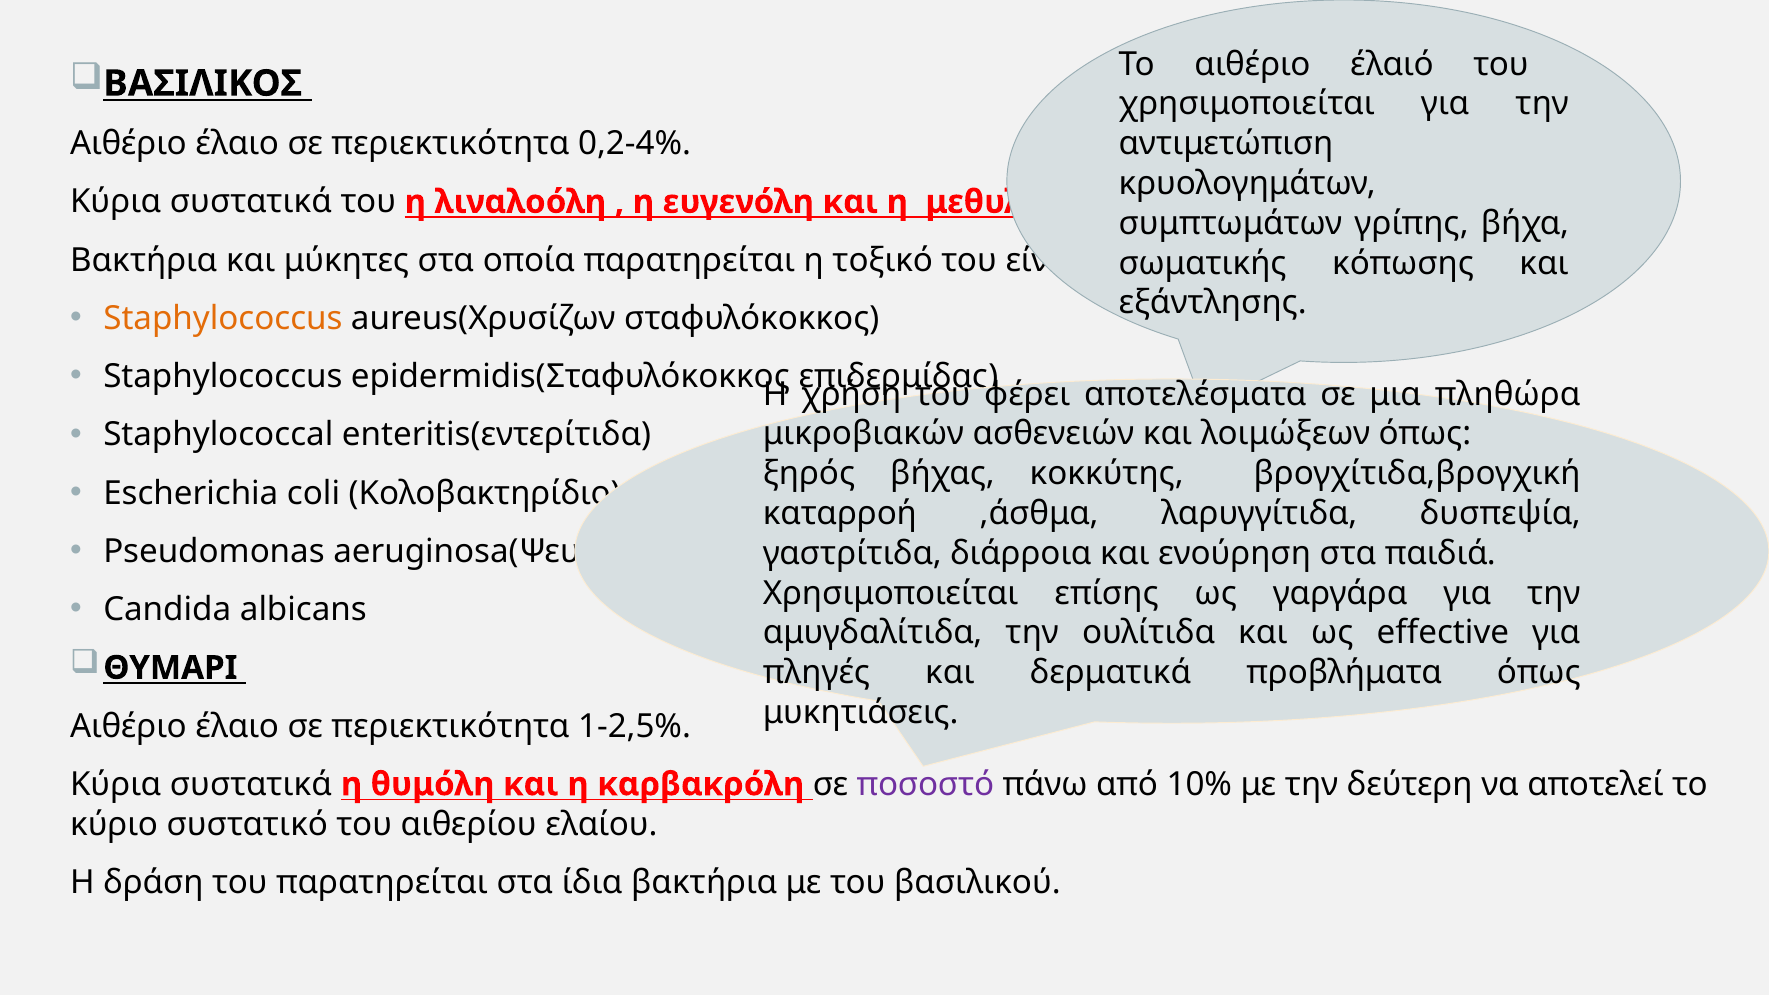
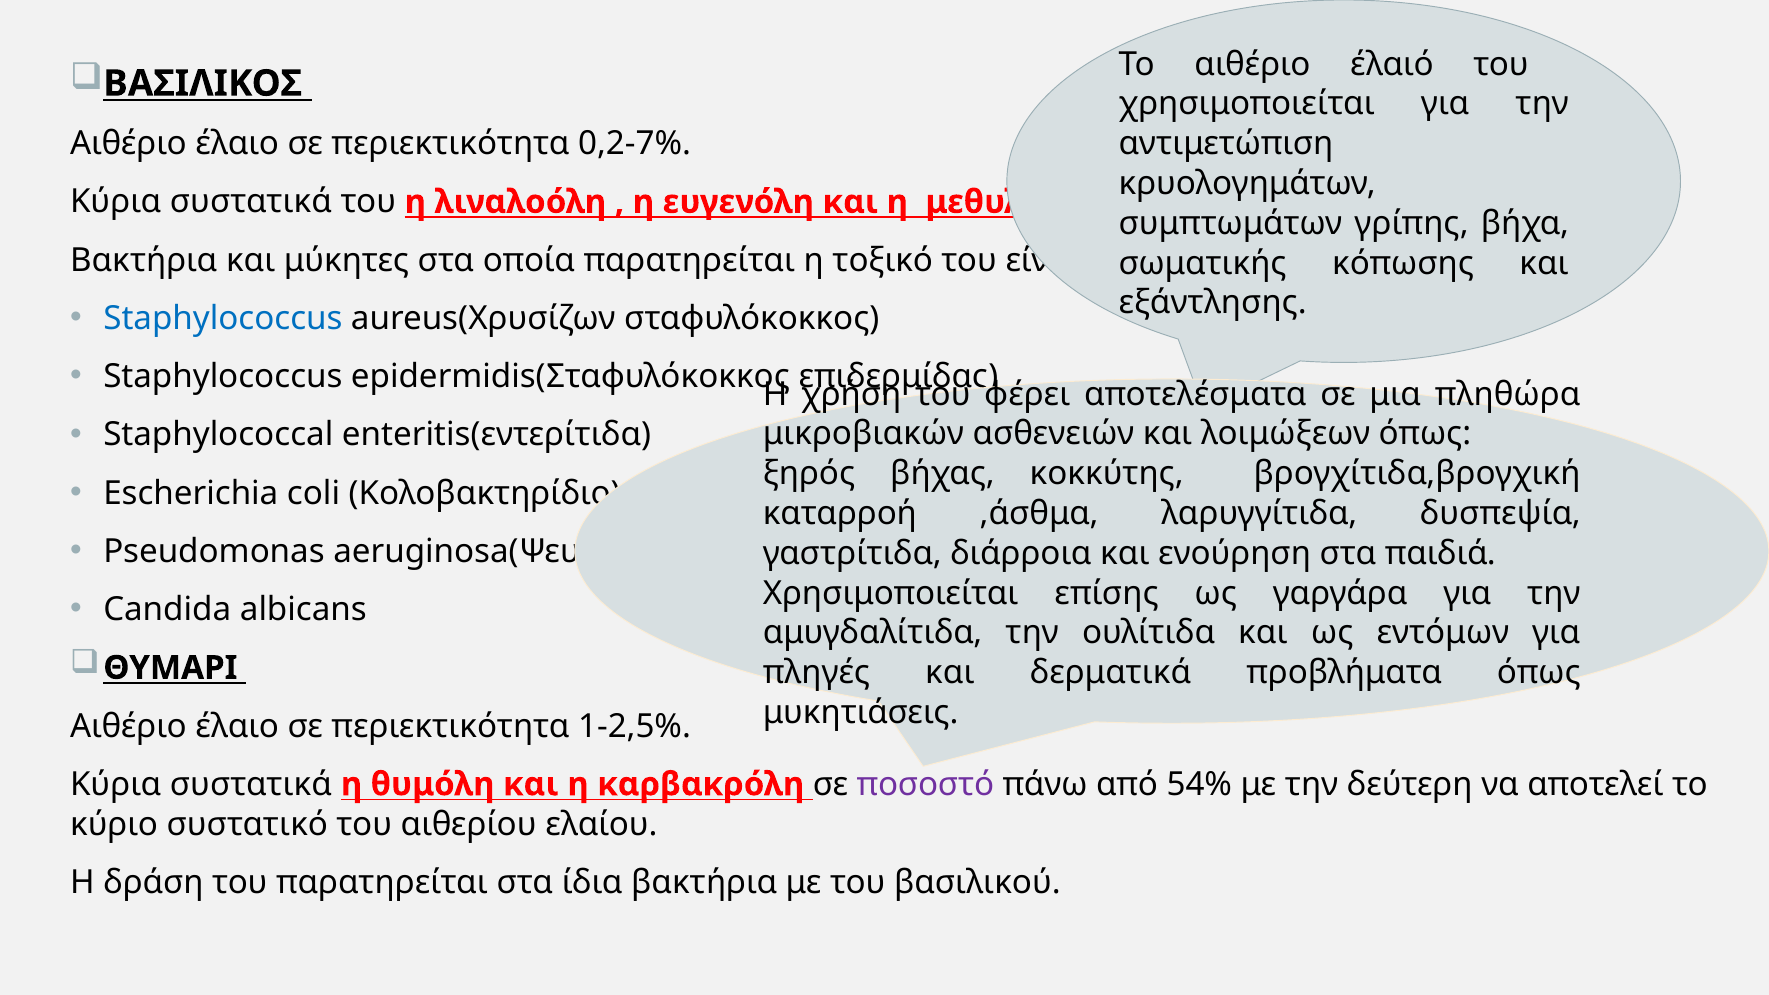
0,2-4%: 0,2-4% -> 0,2-7%
Staphylococcus at (223, 318) colour: orange -> blue
effective: effective -> εντόμων
10%: 10% -> 54%
